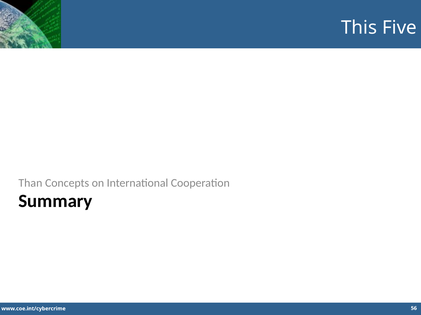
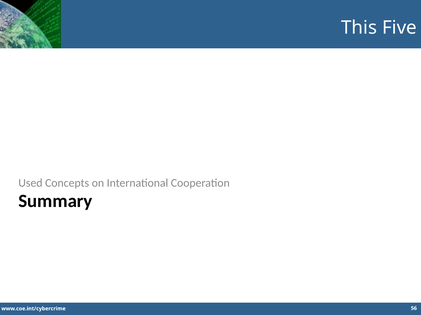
Than: Than -> Used
